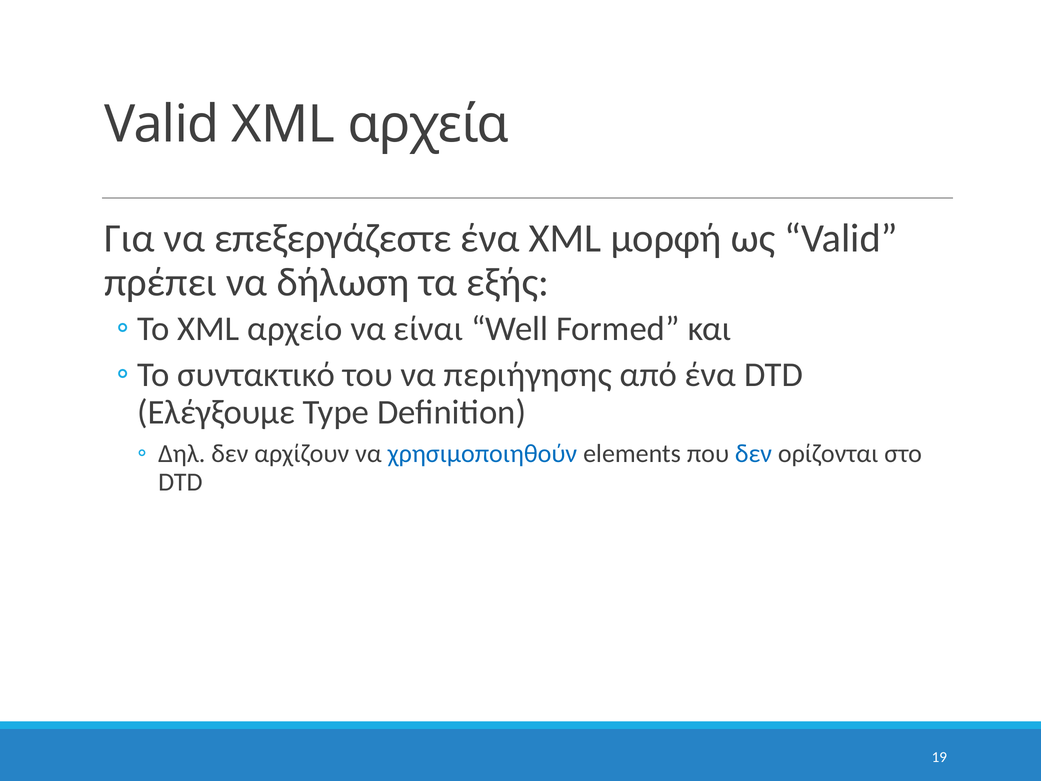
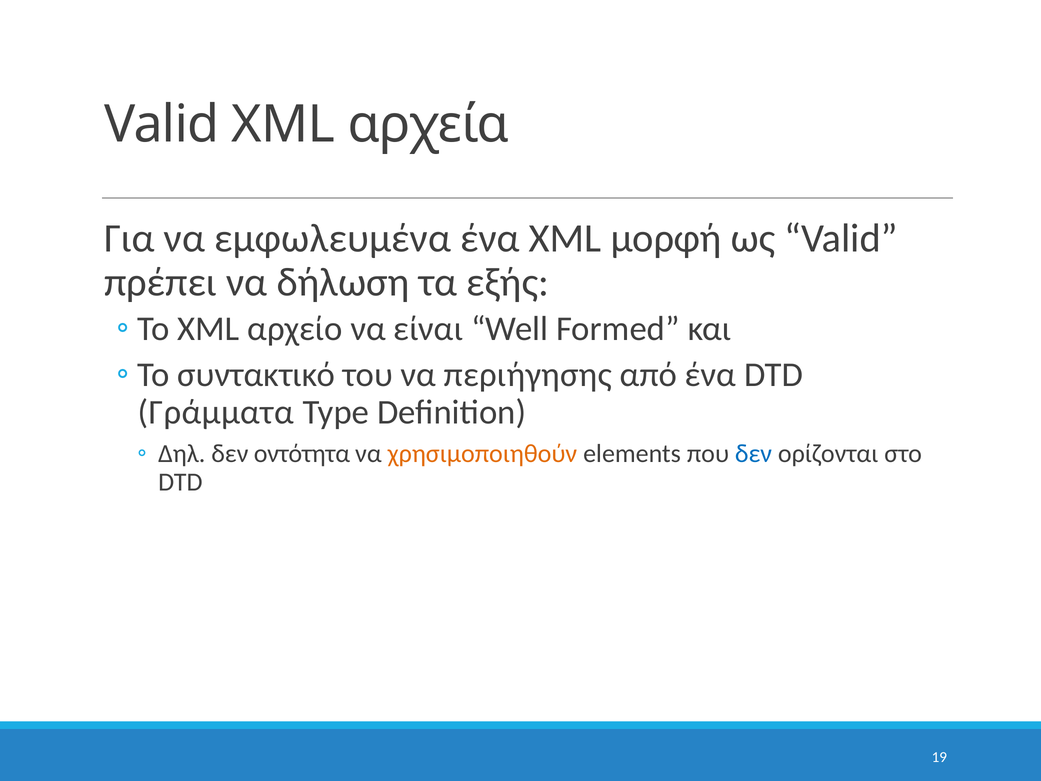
επεξεργάζεστε: επεξεργάζεστε -> εμφωλευμένα
Ελέγξουμε: Ελέγξουμε -> Γράμματα
αρχίζουν: αρχίζουν -> οντότητα
χρησιμοποιηθούν colour: blue -> orange
